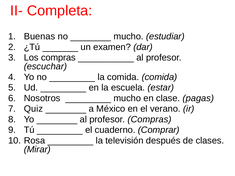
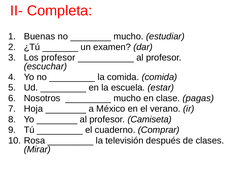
Los compras: compras -> profesor
Quiz: Quiz -> Hoja
profesor Compras: Compras -> Camiseta
